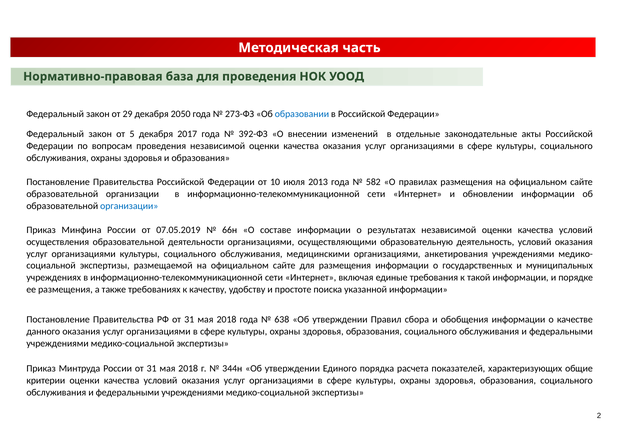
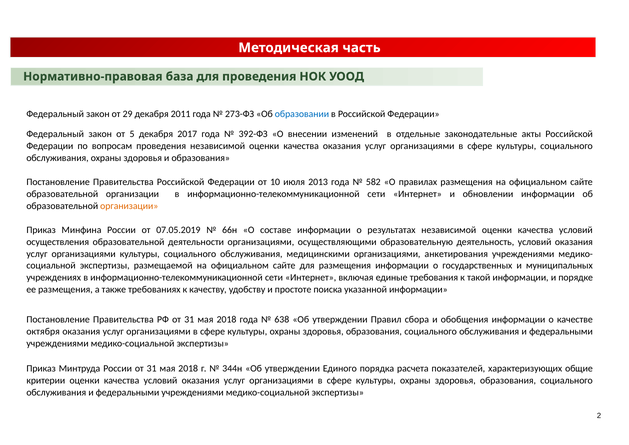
2050: 2050 -> 2011
организации at (129, 206) colour: blue -> orange
данного: данного -> октября
